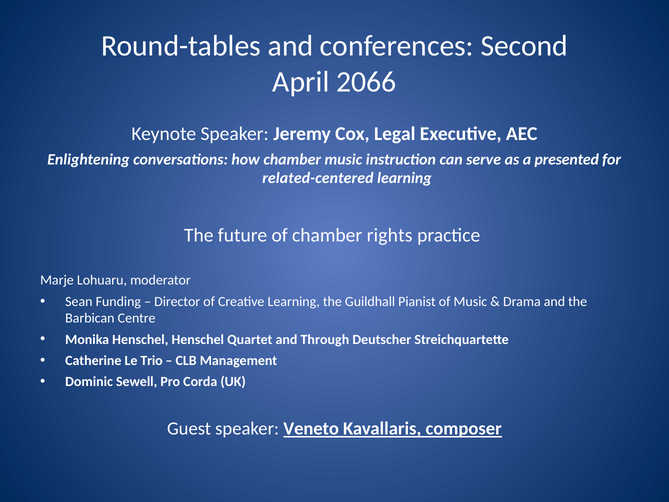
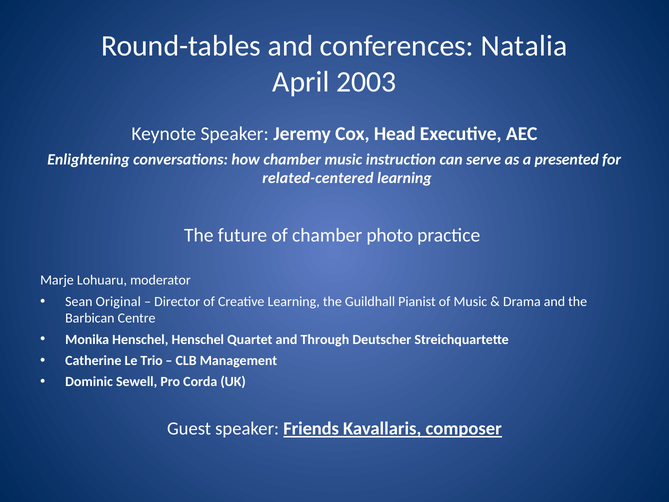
Second: Second -> Natalia
2066: 2066 -> 2003
Legal: Legal -> Head
rights: rights -> photo
Funding: Funding -> Original
Veneto: Veneto -> Friends
